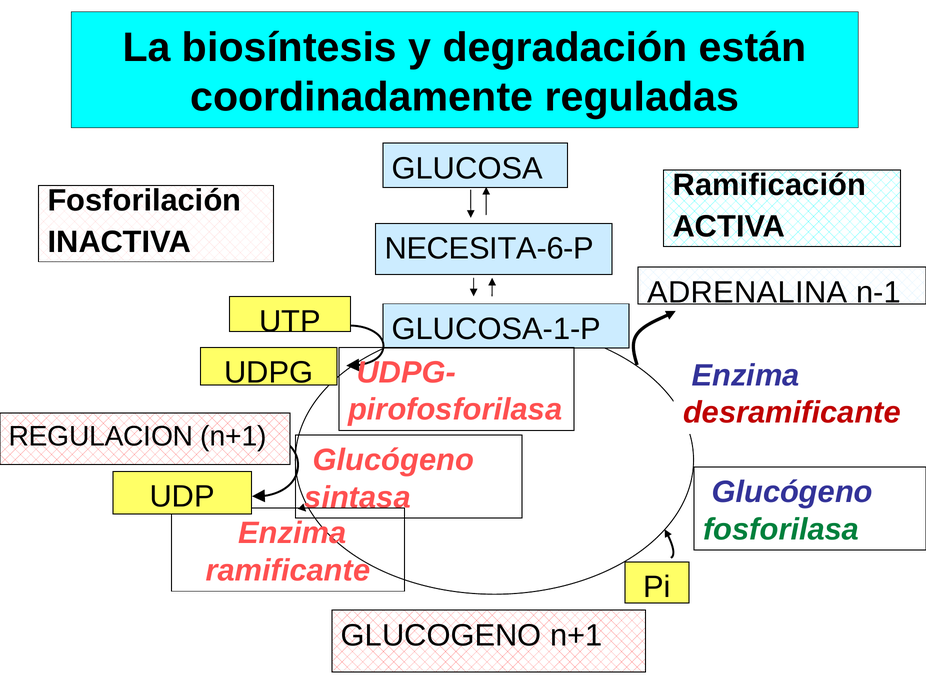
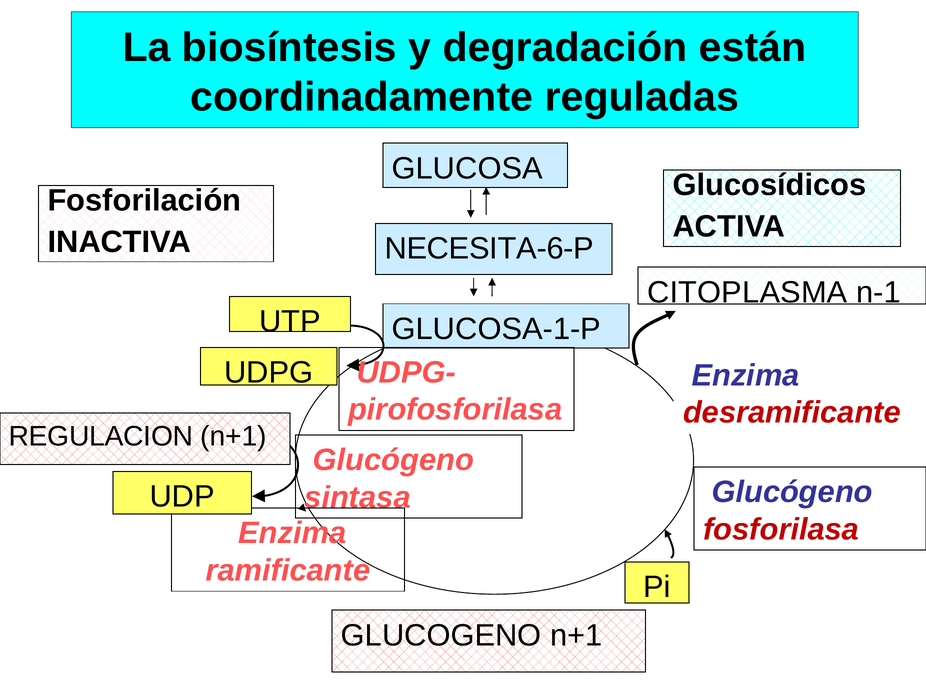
Ramificación: Ramificación -> Glucosídicos
ADRENALINA: ADRENALINA -> CITOPLASMA
fosforilasa colour: green -> red
